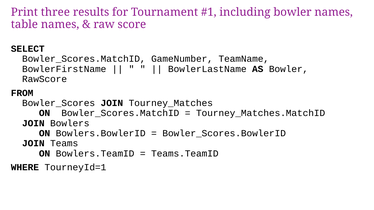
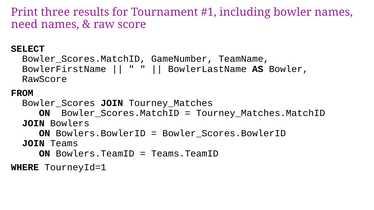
table: table -> need
